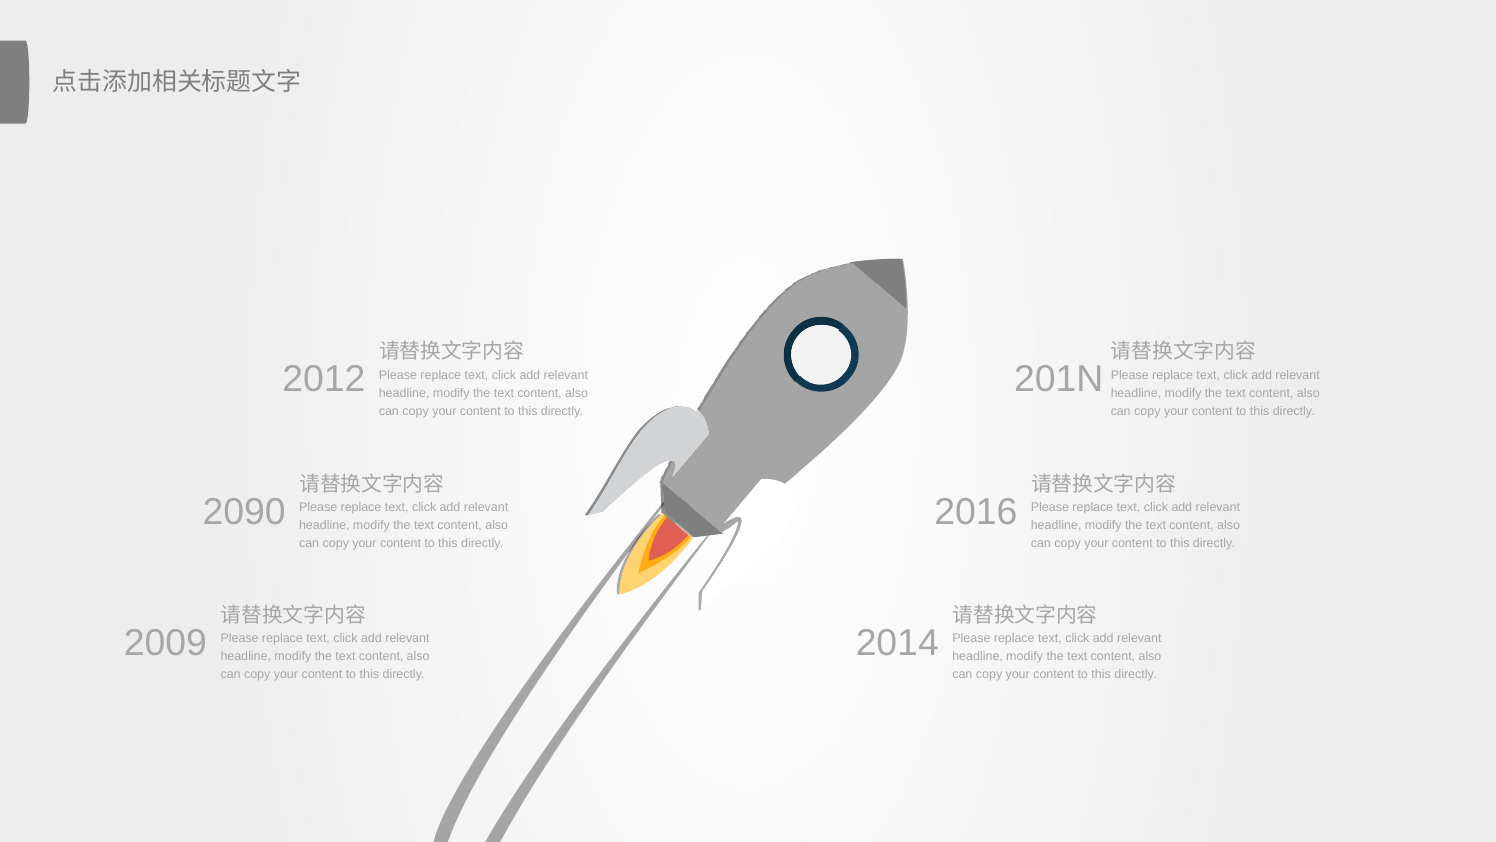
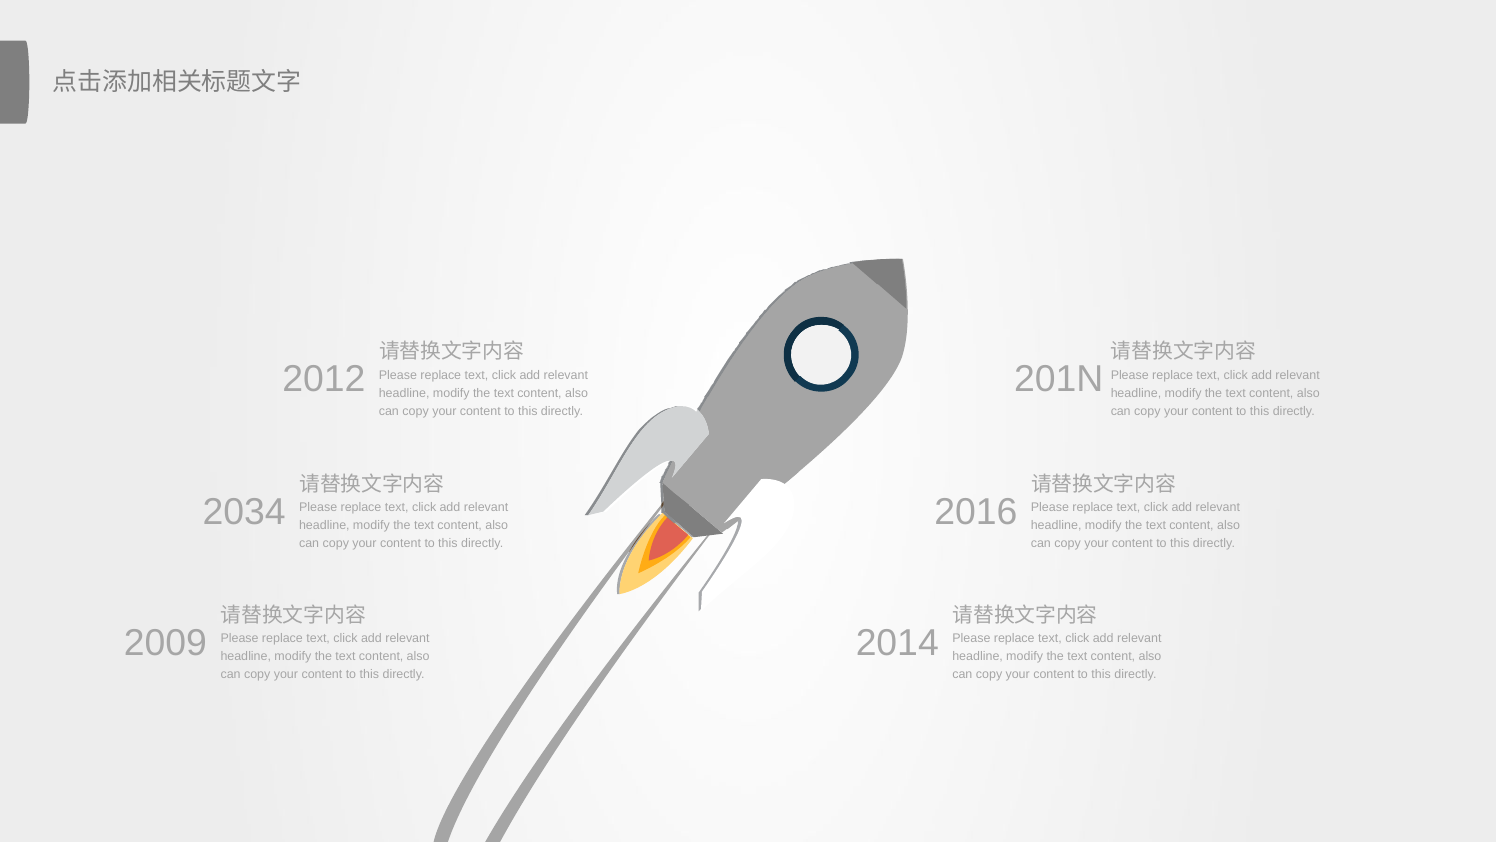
2090: 2090 -> 2034
